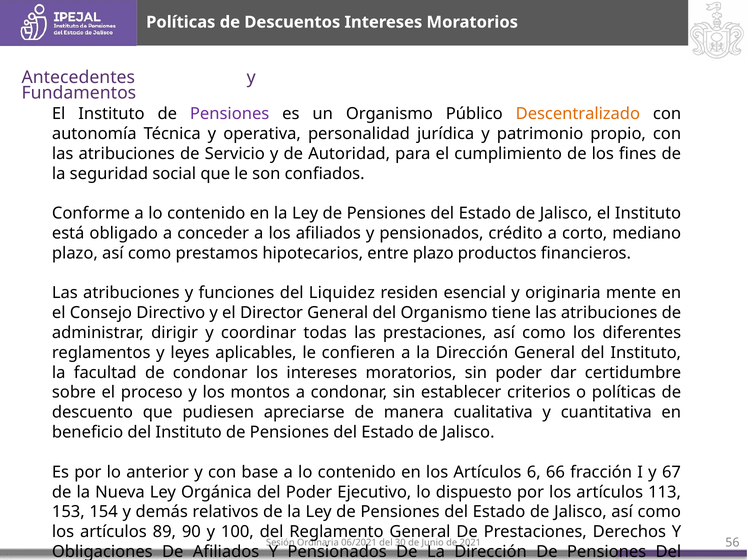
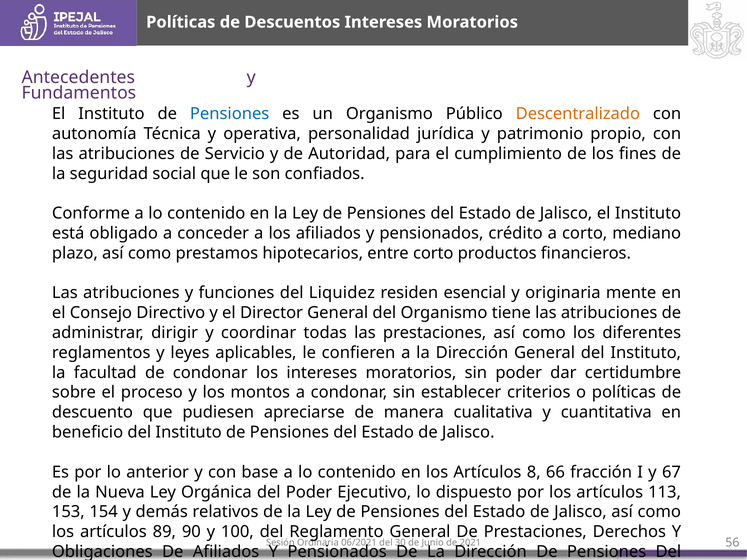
Pensiones at (230, 114) colour: purple -> blue
entre plazo: plazo -> corto
6: 6 -> 8
